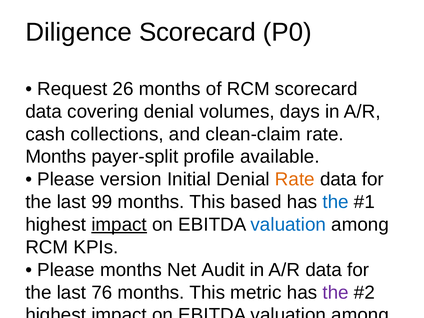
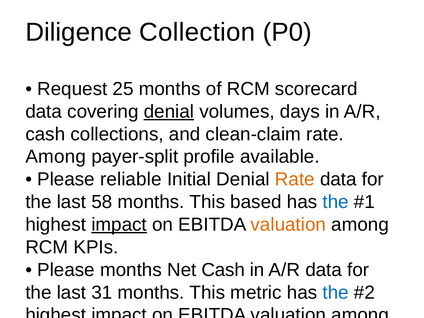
Diligence Scorecard: Scorecard -> Collection
26: 26 -> 25
denial at (169, 112) underline: none -> present
Months at (56, 157): Months -> Among
version: version -> reliable
99: 99 -> 58
valuation at (288, 225) colour: blue -> orange
Net Audit: Audit -> Cash
76: 76 -> 31
the at (336, 292) colour: purple -> blue
